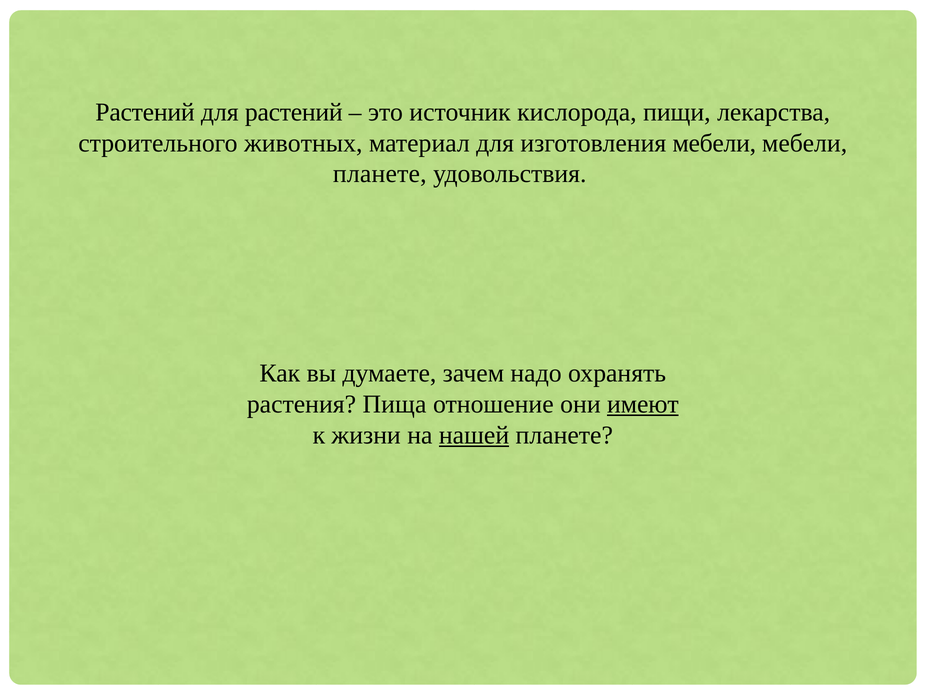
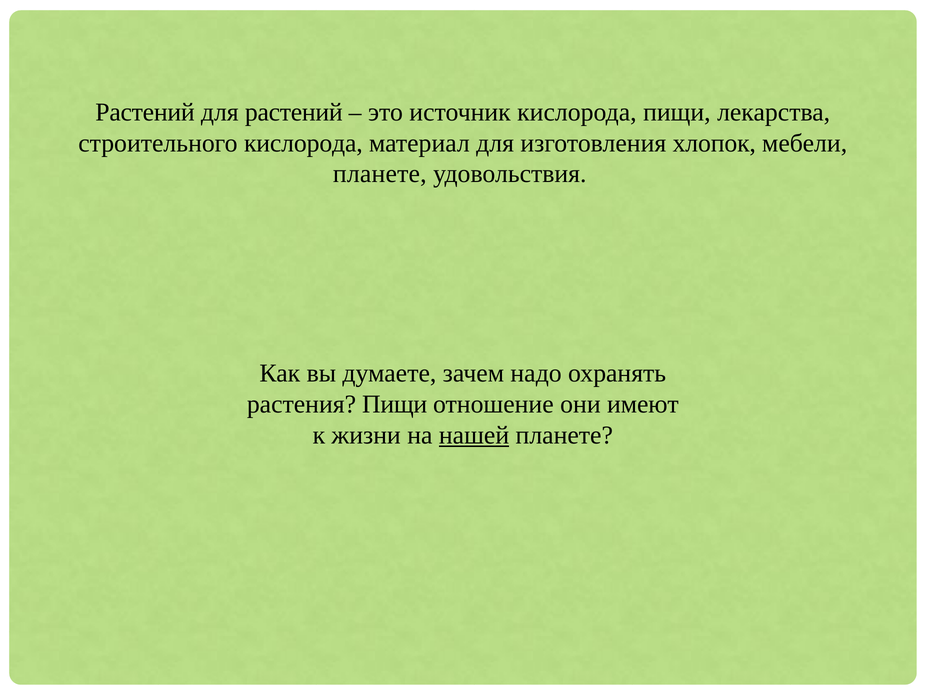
строительного животных: животных -> кислорода
изготовления мебели: мебели -> хлопок
растения Пища: Пища -> Пищи
имеют underline: present -> none
